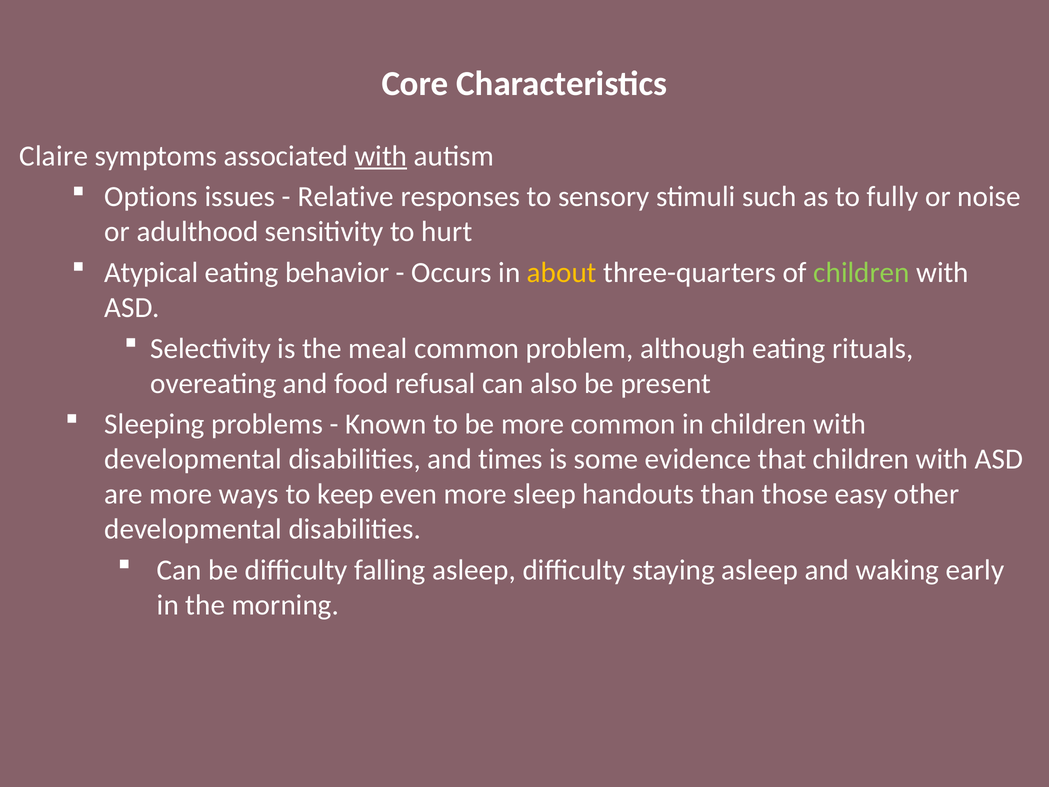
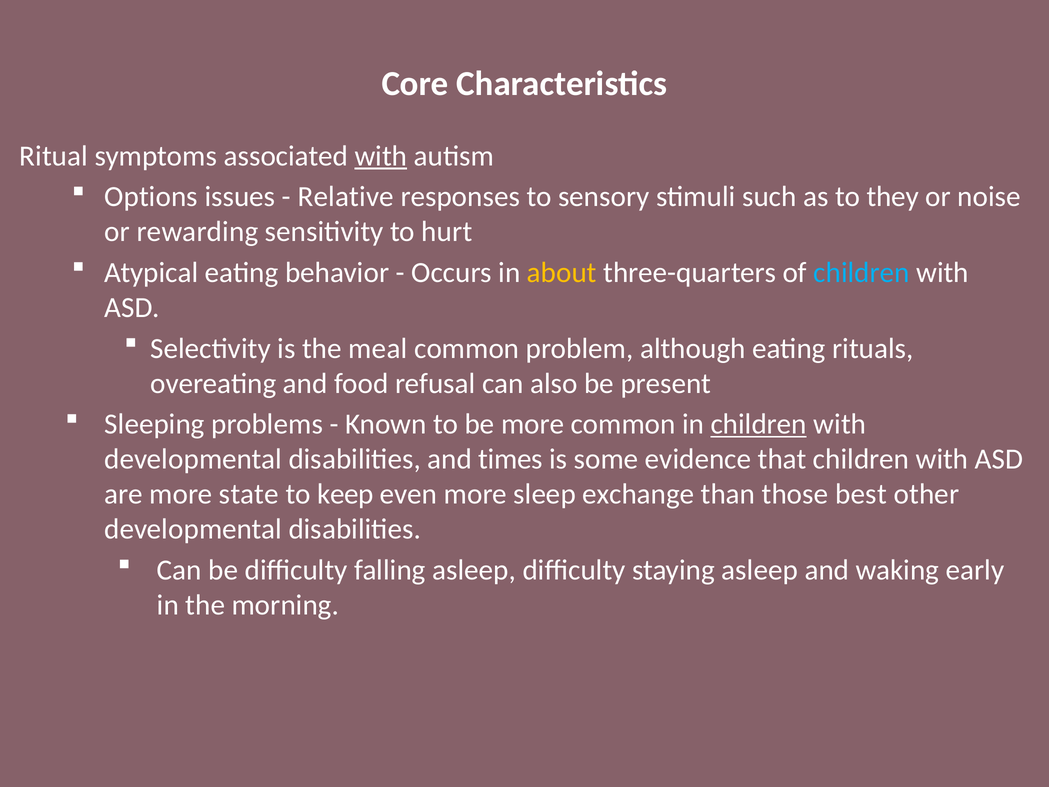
Claire: Claire -> Ritual
fully: fully -> they
adulthood: adulthood -> rewarding
children at (862, 272) colour: light green -> light blue
children at (759, 424) underline: none -> present
ways: ways -> state
handouts: handouts -> exchange
easy: easy -> best
